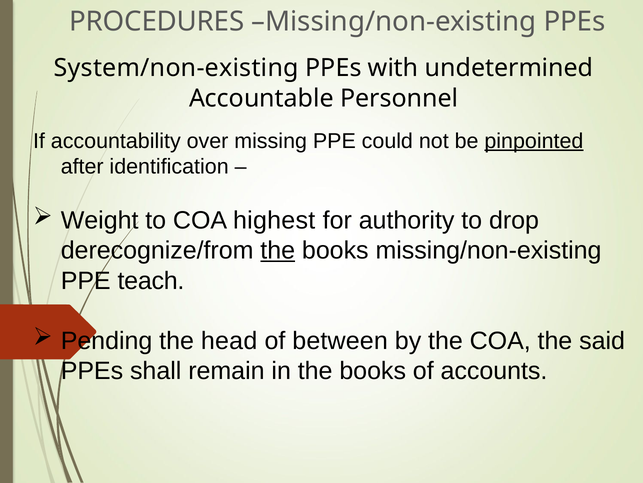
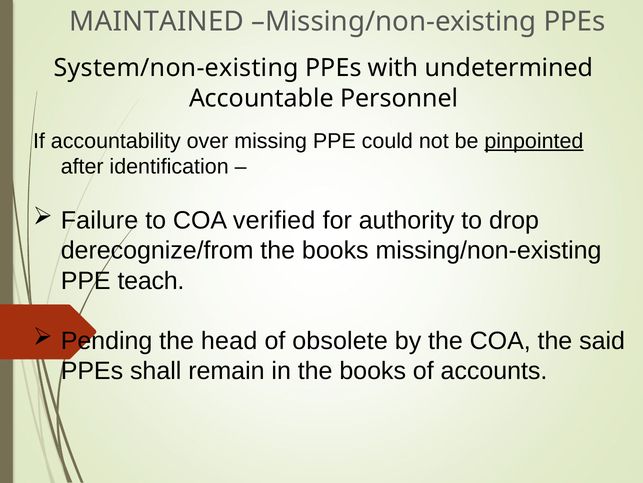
PROCEDURES: PROCEDURES -> MAINTAINED
Weight: Weight -> Failure
highest: highest -> verified
the at (278, 250) underline: present -> none
between: between -> obsolete
